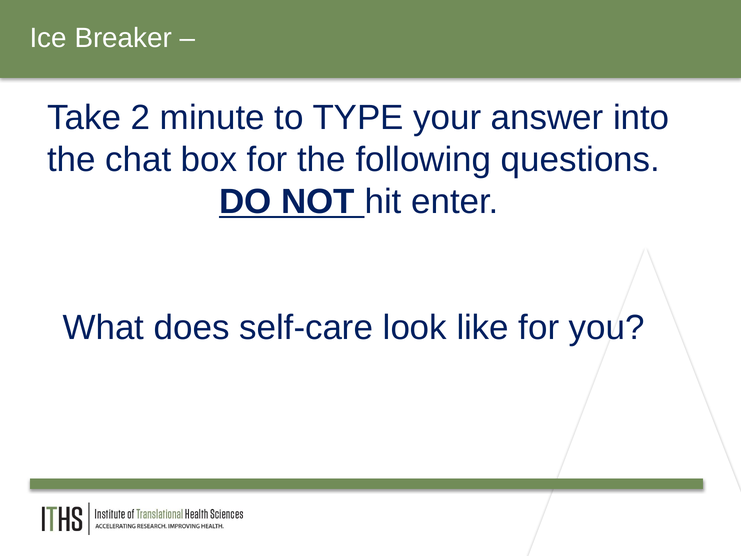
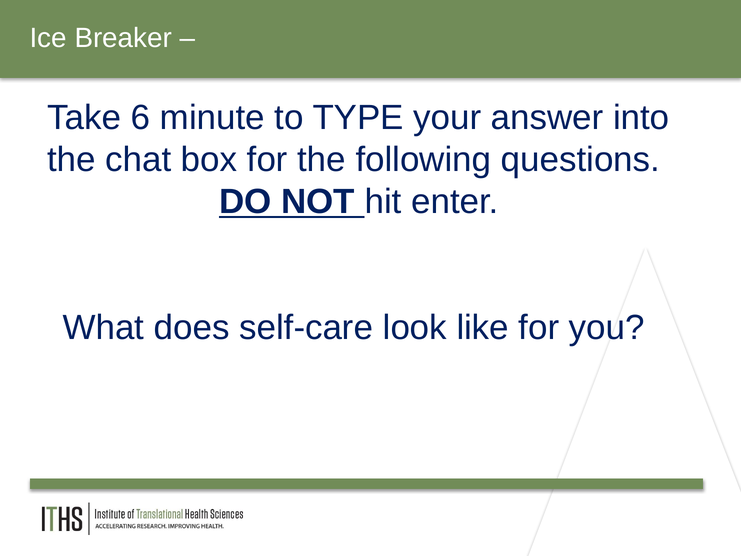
Take 2: 2 -> 6
